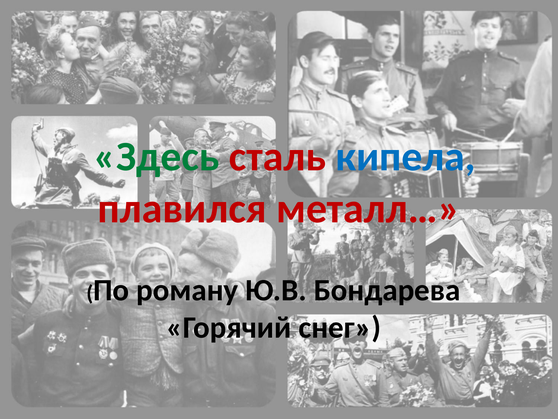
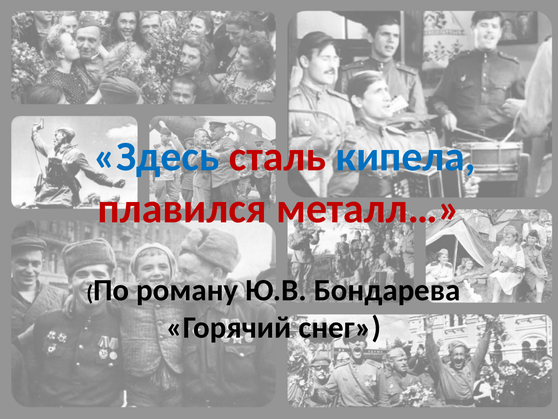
Здесь colour: green -> blue
